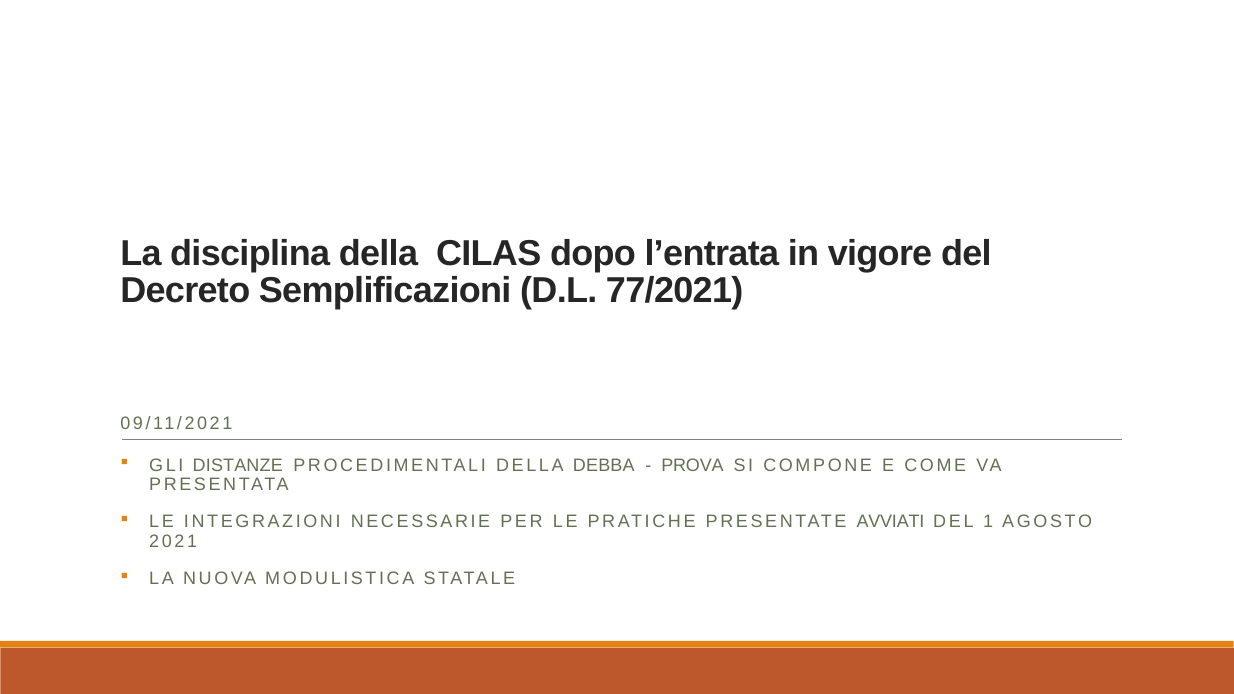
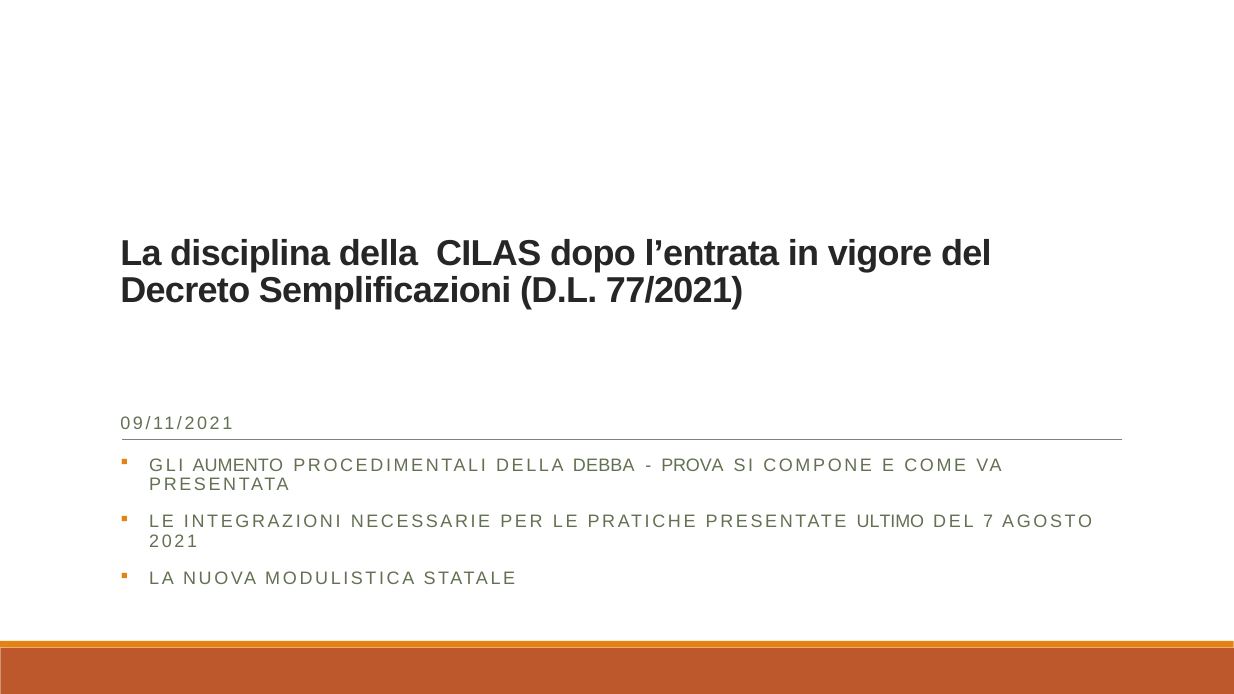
DISTANZE: DISTANZE -> AUMENTO
AVVIATI: AVVIATI -> ULTIMO
1: 1 -> 7
